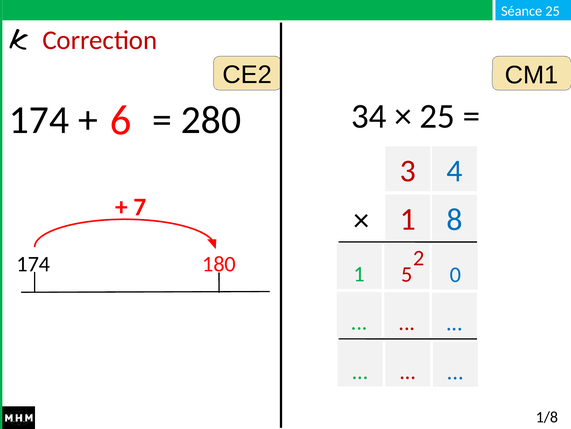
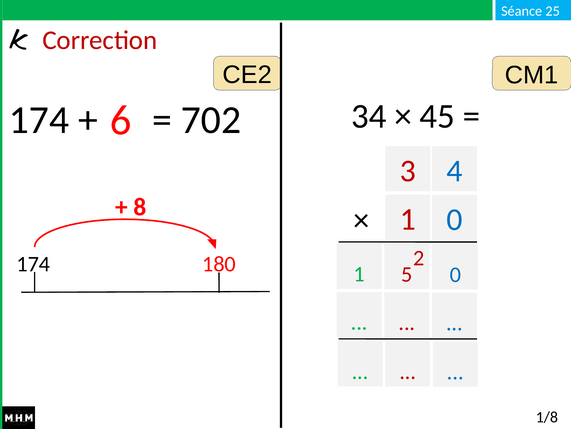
25 at (437, 116): 25 -> 45
280: 280 -> 702
7: 7 -> 8
8: 8 -> 0
